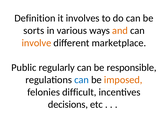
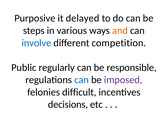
Definition: Definition -> Purposive
involves: involves -> delayed
sorts: sorts -> steps
involve colour: orange -> blue
marketplace: marketplace -> competition
imposed colour: orange -> purple
